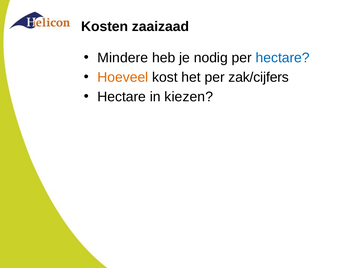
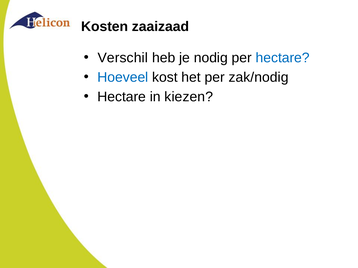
Mindere: Mindere -> Verschil
Hoeveel colour: orange -> blue
zak/cijfers: zak/cijfers -> zak/nodig
